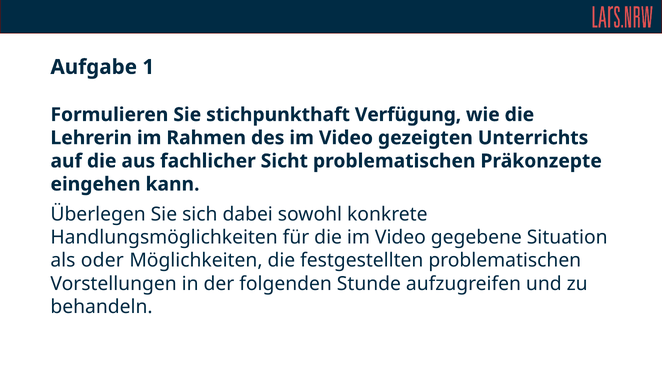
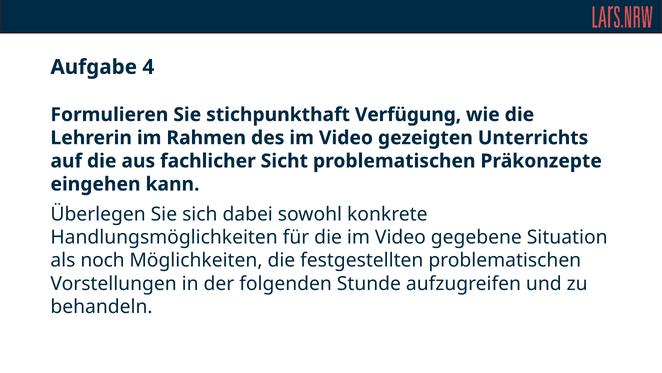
1: 1 -> 4
oder: oder -> noch
